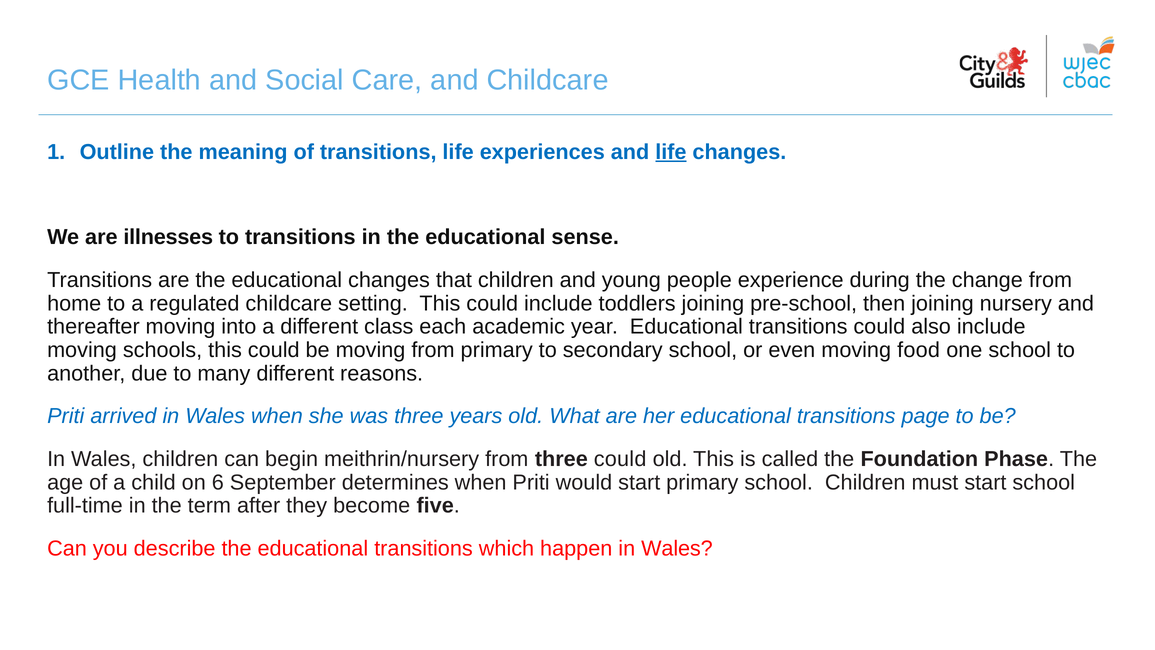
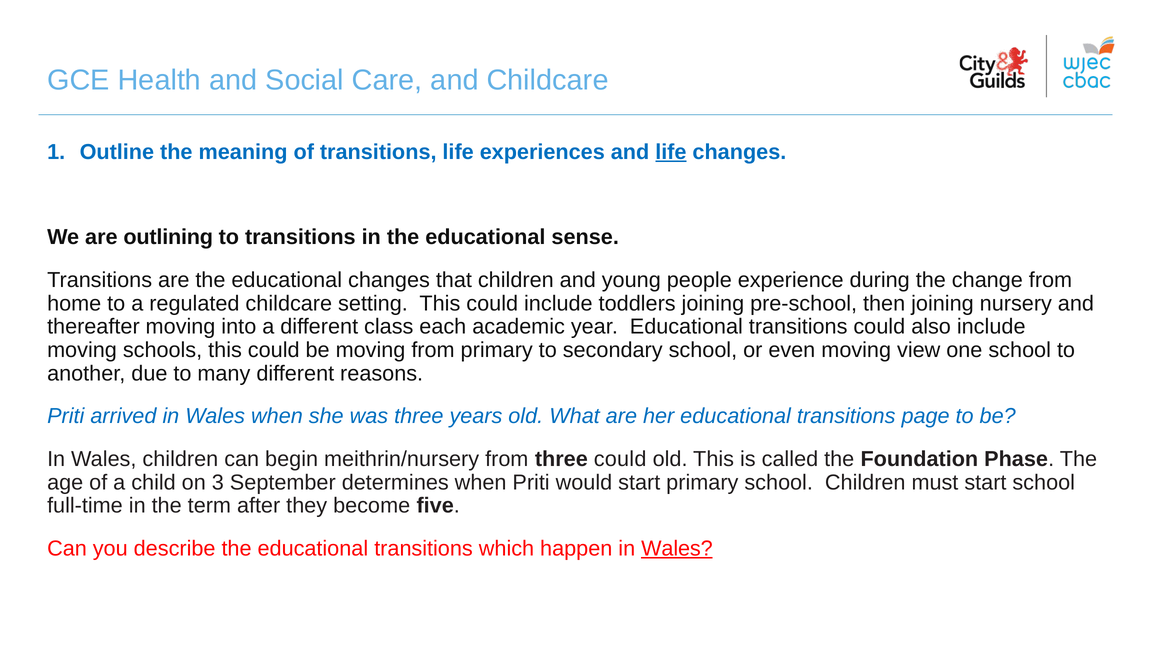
illnesses: illnesses -> outlining
food: food -> view
6: 6 -> 3
Wales at (677, 548) underline: none -> present
